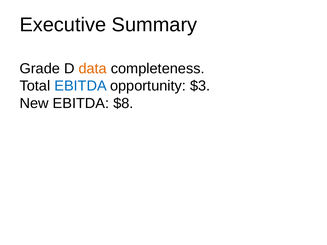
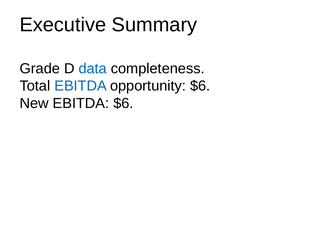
data colour: orange -> blue
opportunity $3: $3 -> $6
EBITDA $8: $8 -> $6
